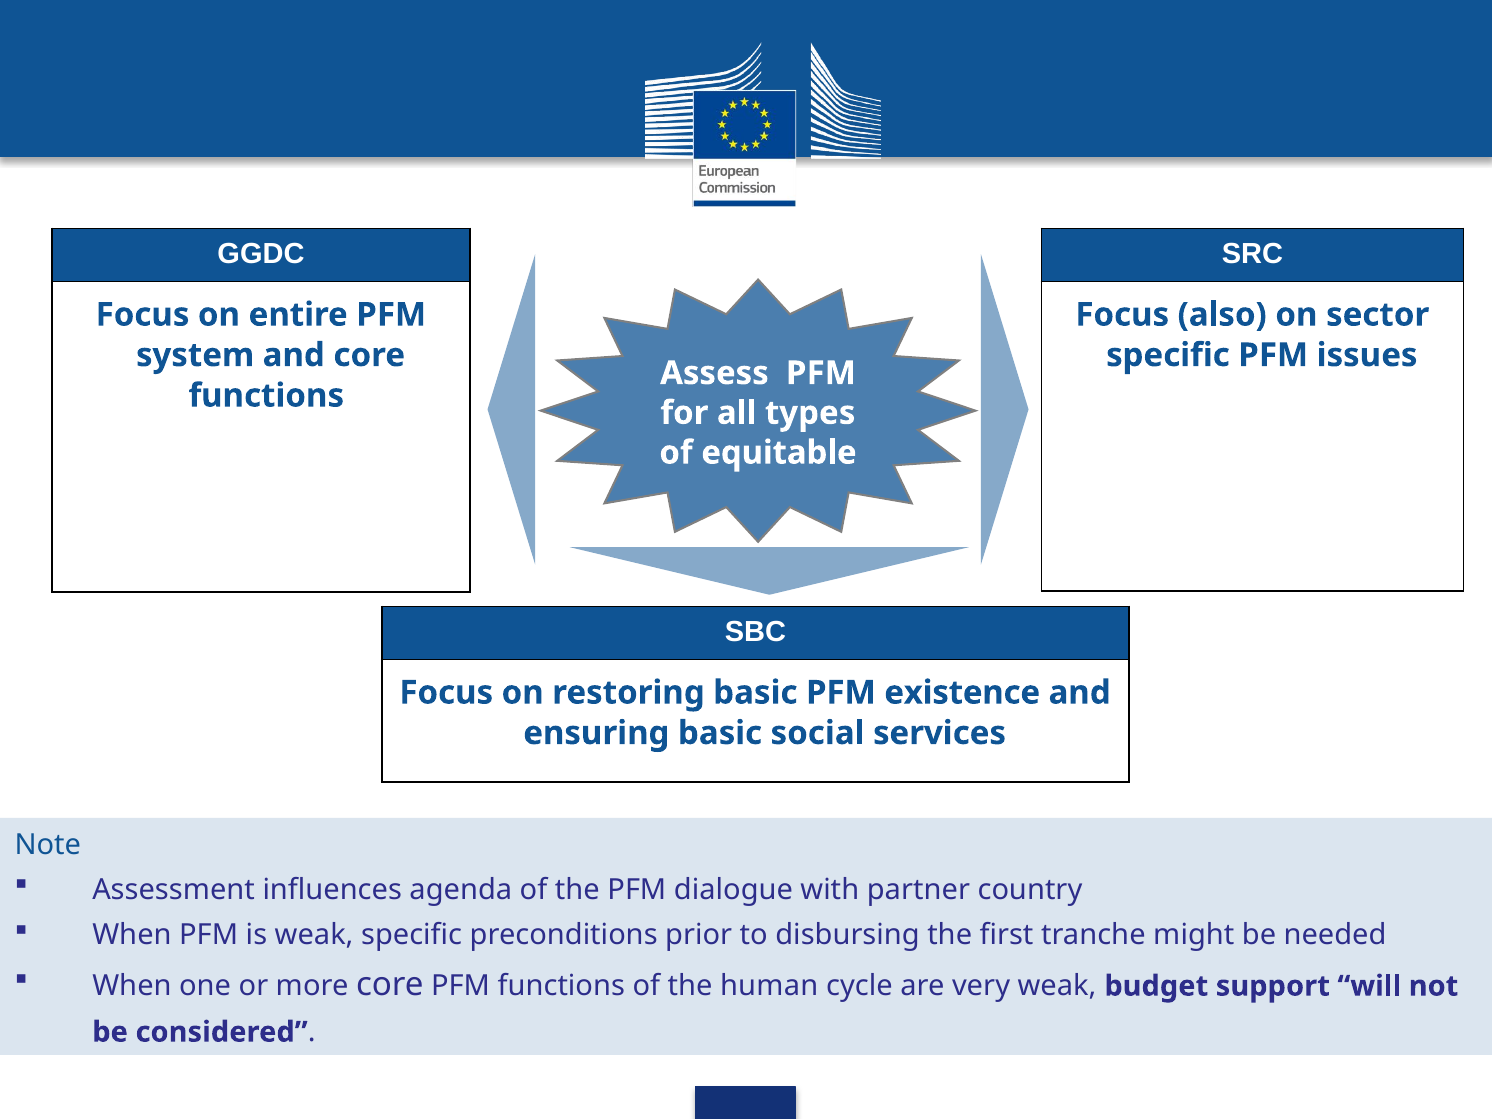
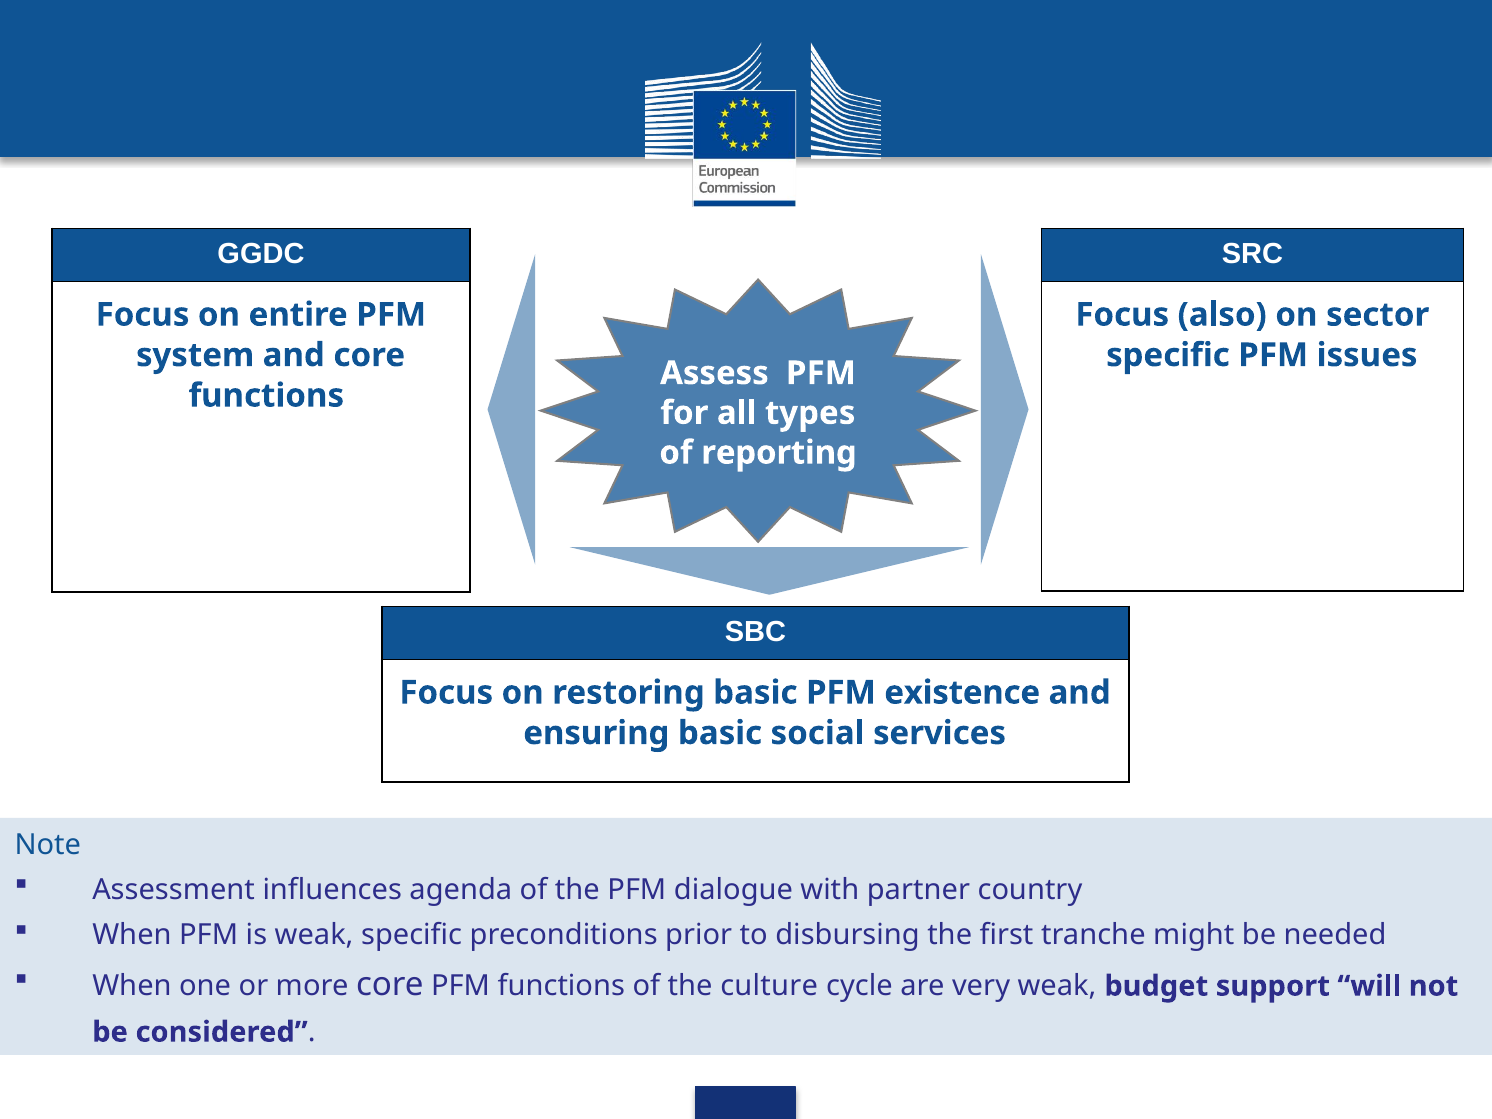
equitable: equitable -> reporting
human: human -> culture
